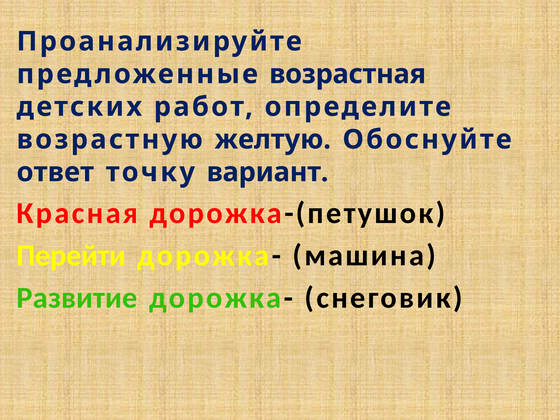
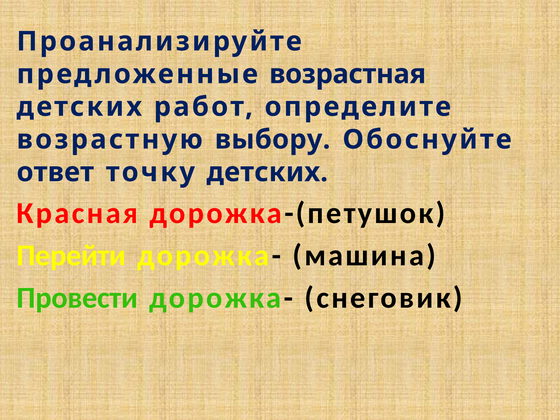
желтую: желтую -> выбору
точку вариант: вариант -> детских
Развитие: Развитие -> Провести
